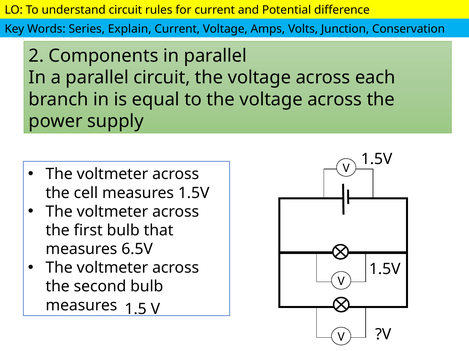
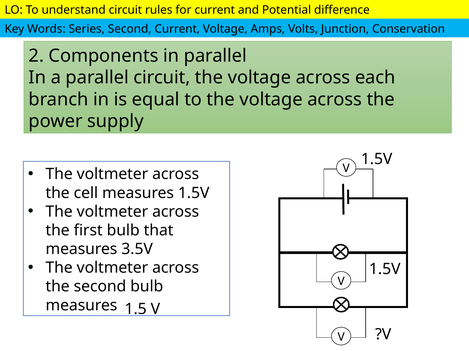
Explain at (130, 29): Explain -> Second
6.5V: 6.5V -> 3.5V
